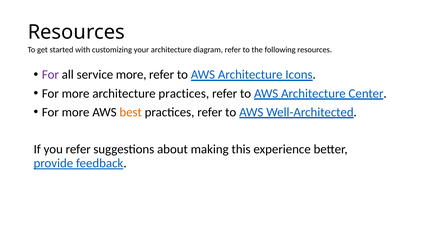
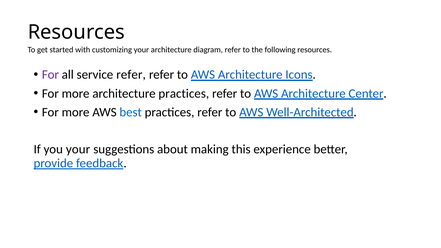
service more: more -> refer
best colour: orange -> blue
you refer: refer -> your
